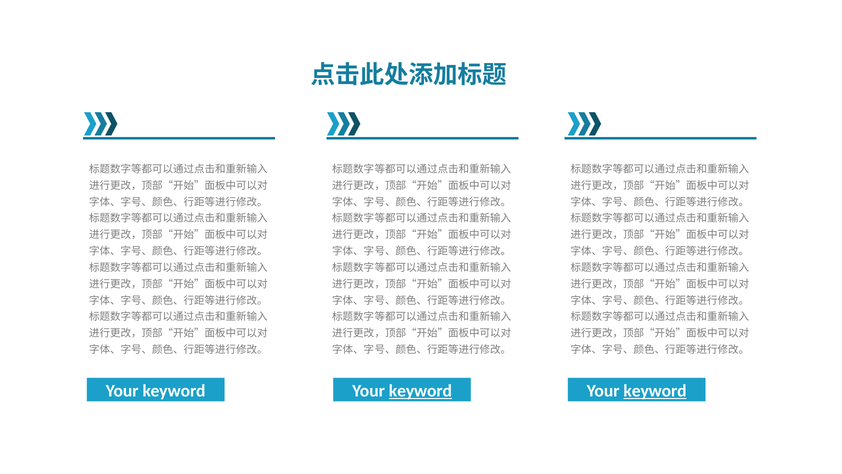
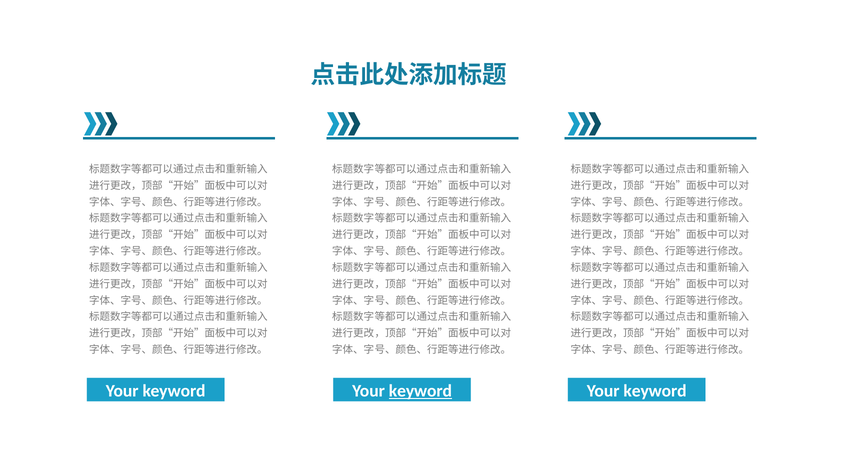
keyword at (655, 390) underline: present -> none
